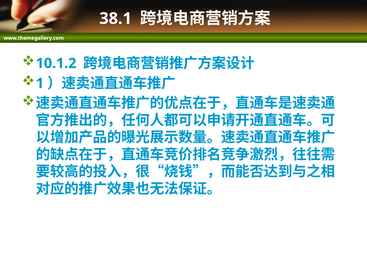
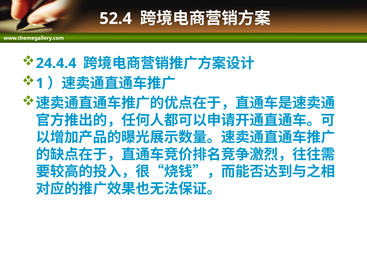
38.1: 38.1 -> 52.4
10.1.2: 10.1.2 -> 24.4.4
